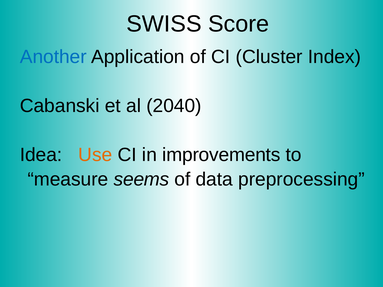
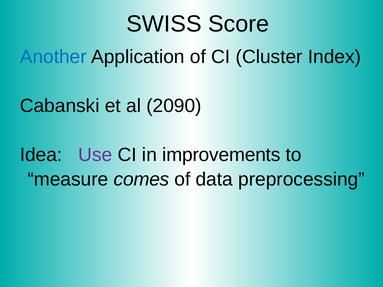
2040: 2040 -> 2090
Use colour: orange -> purple
seems: seems -> comes
